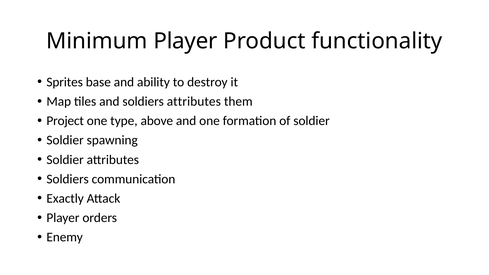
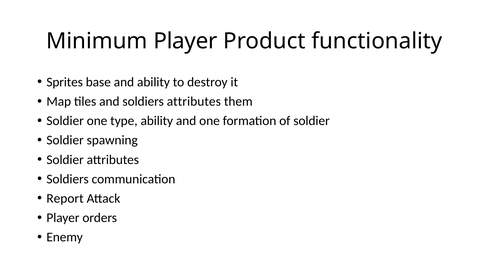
Project at (65, 121): Project -> Soldier
type above: above -> ability
Exactly: Exactly -> Report
